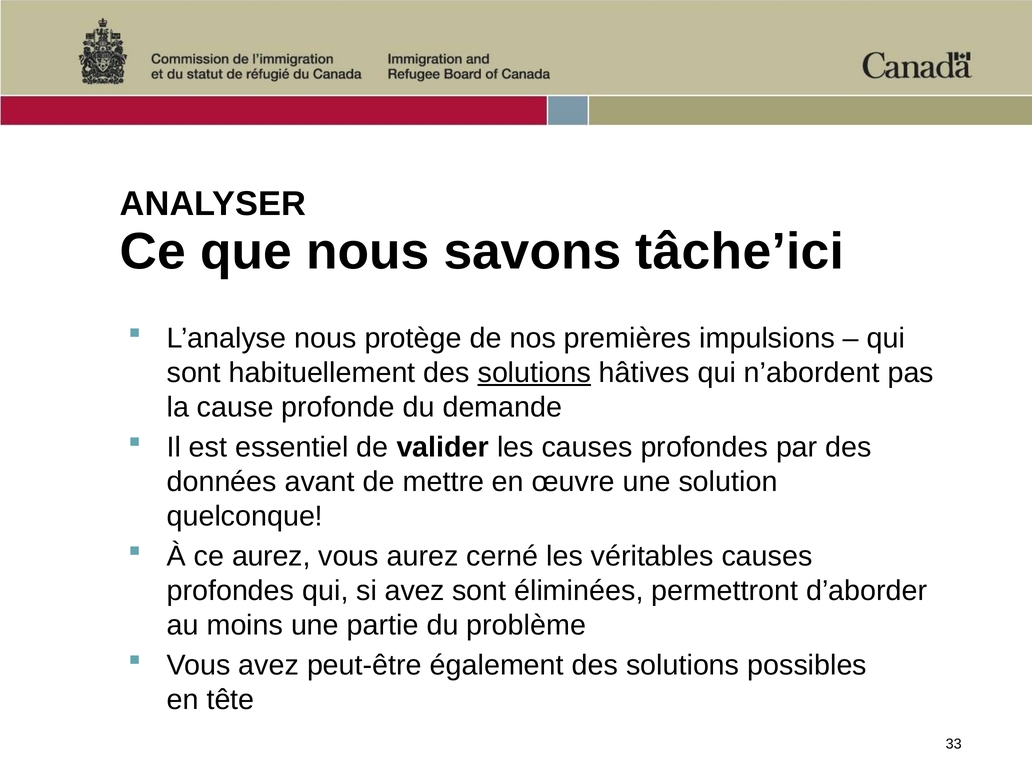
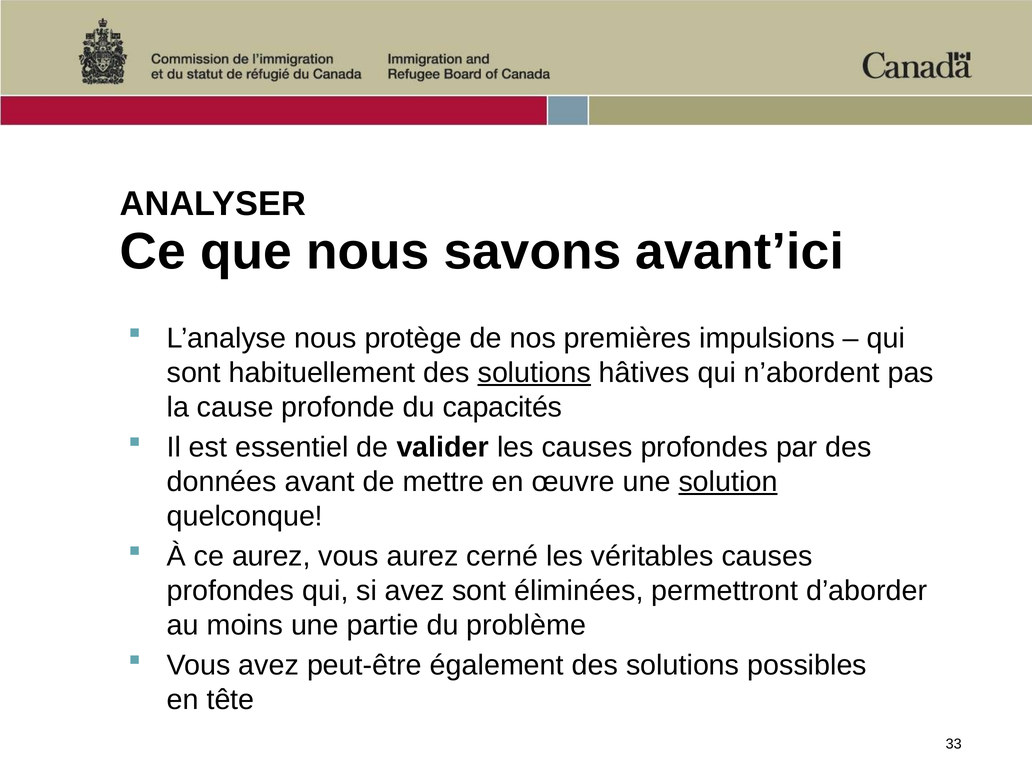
tâche’ici: tâche’ici -> avant’ici
demande: demande -> capacités
solution underline: none -> present
